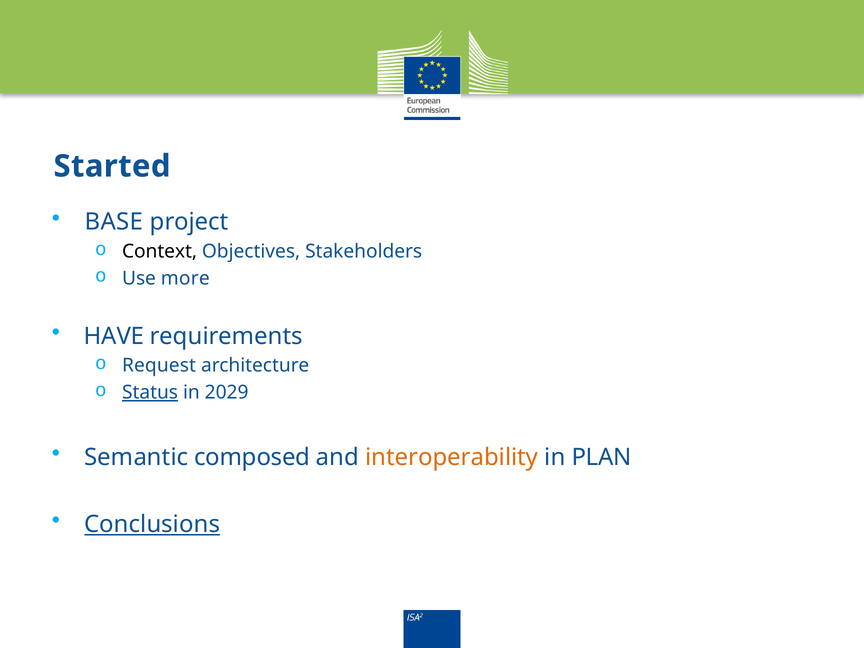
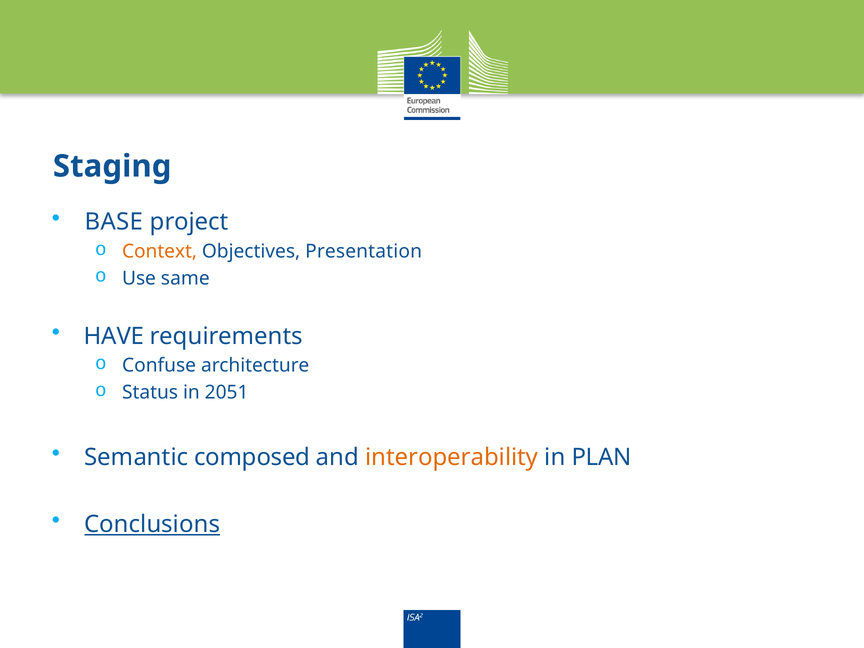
Started: Started -> Staging
Context colour: black -> orange
Stakeholders: Stakeholders -> Presentation
more: more -> same
Request: Request -> Confuse
Status underline: present -> none
2029: 2029 -> 2051
